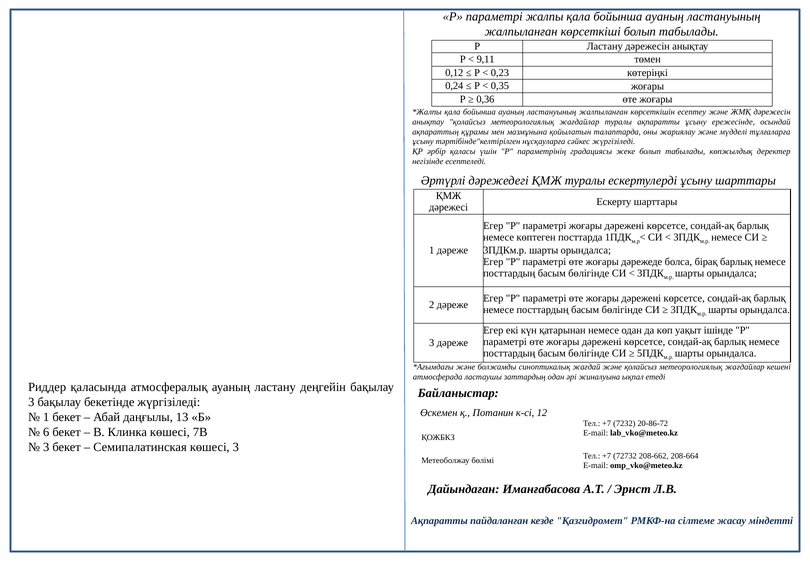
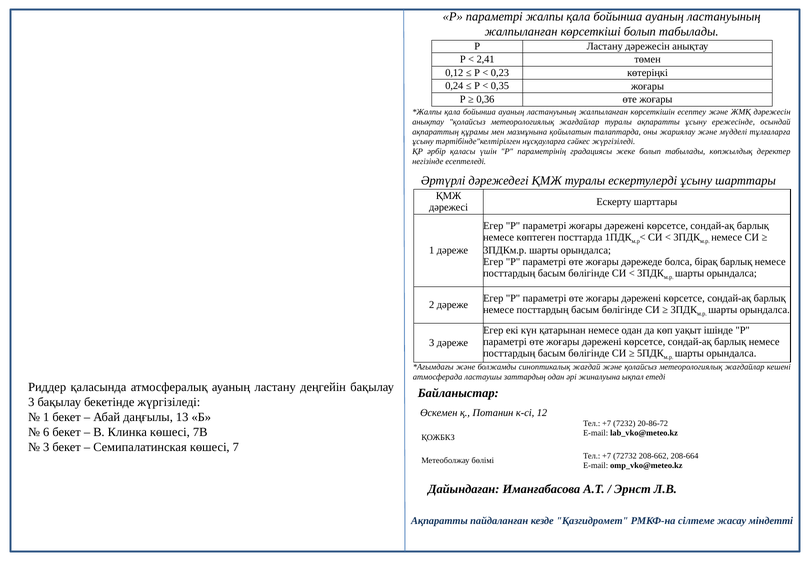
9,11: 9,11 -> 2,41
көшесі 3: 3 -> 7
